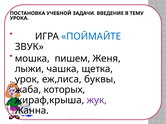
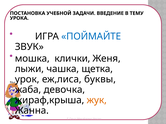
пишем: пишем -> клички
которых: которых -> девочка
жук colour: purple -> orange
